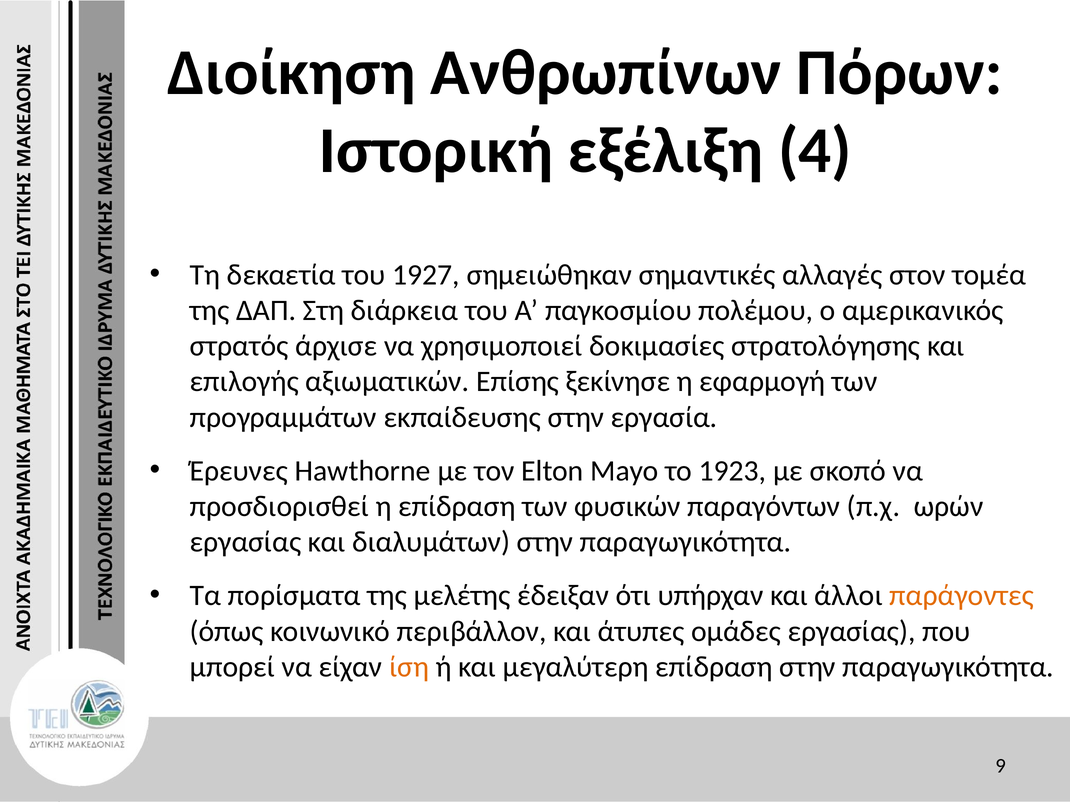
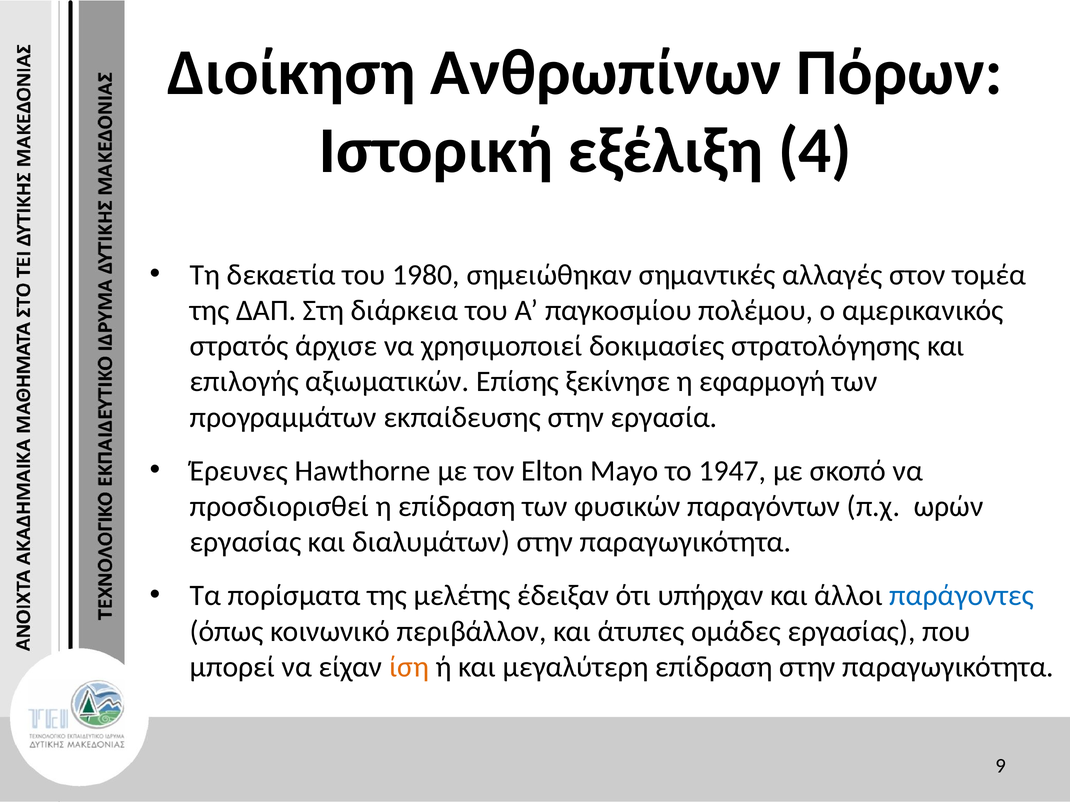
1927: 1927 -> 1980
1923: 1923 -> 1947
παράγοντες colour: orange -> blue
